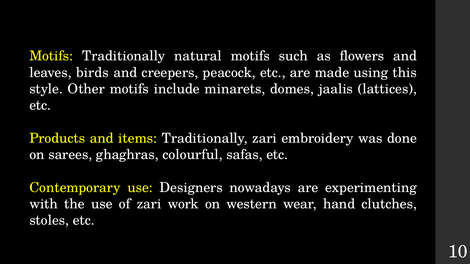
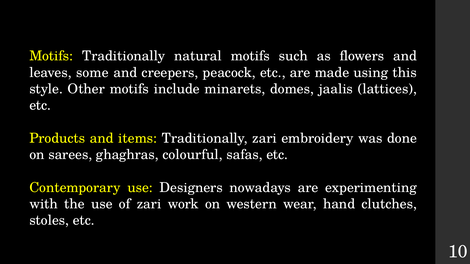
birds: birds -> some
